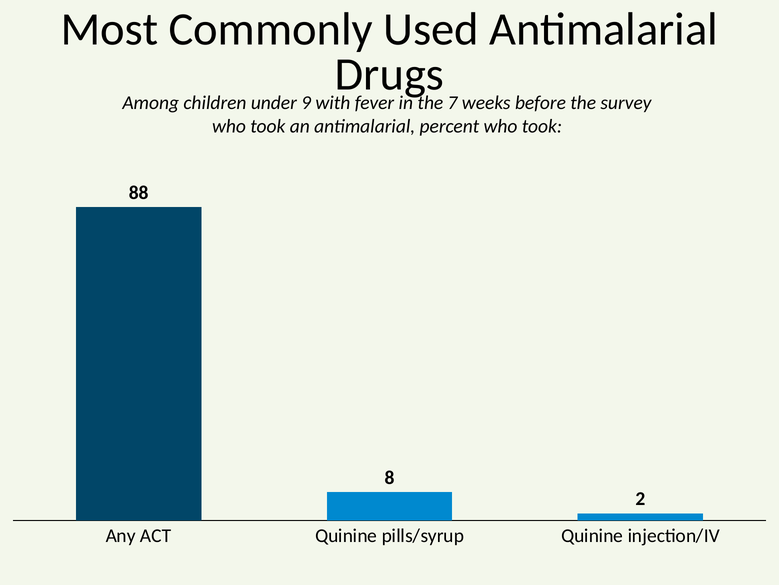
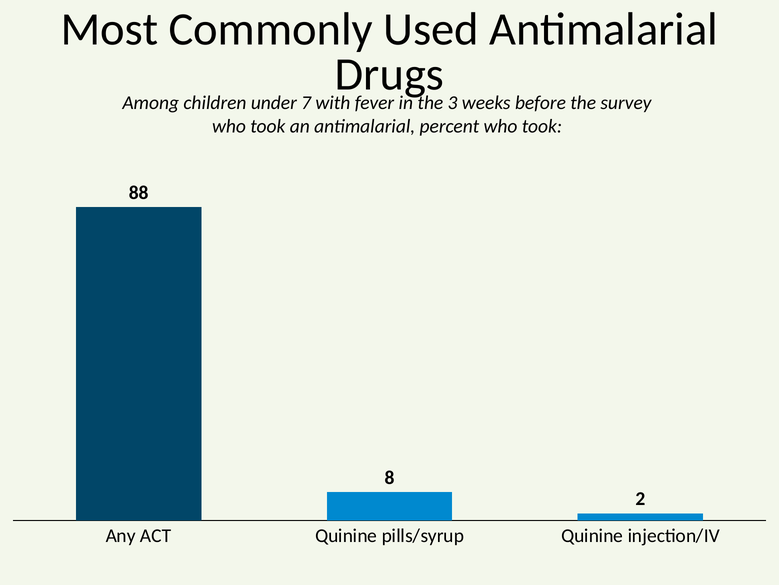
9: 9 -> 7
7: 7 -> 3
